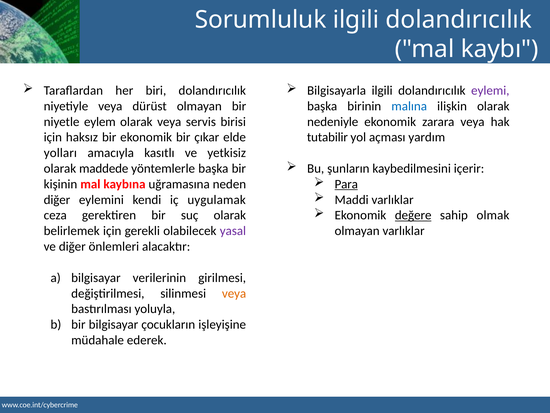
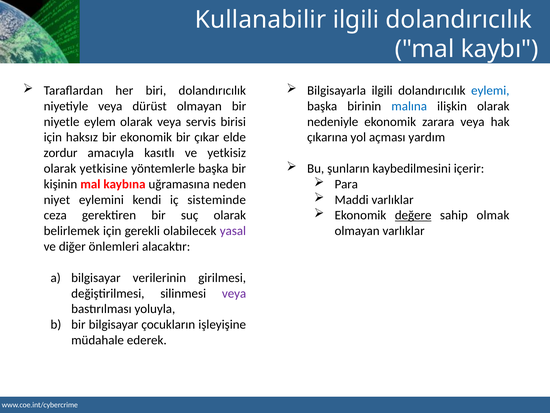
Sorumluluk: Sorumluluk -> Kullanabilir
eylemi colour: purple -> blue
tutabilir: tutabilir -> çıkarına
yolları: yolları -> zordur
maddede: maddede -> yetkisine
Para underline: present -> none
diğer at (57, 200): diğer -> niyet
uygulamak: uygulamak -> sisteminde
veya at (234, 293) colour: orange -> purple
